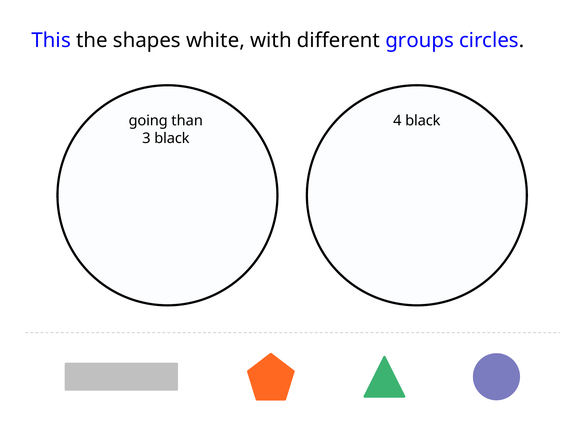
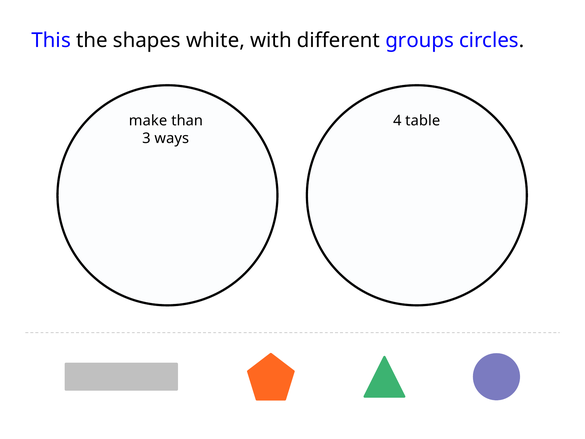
going: going -> make
4 black: black -> table
black at (172, 138): black -> ways
